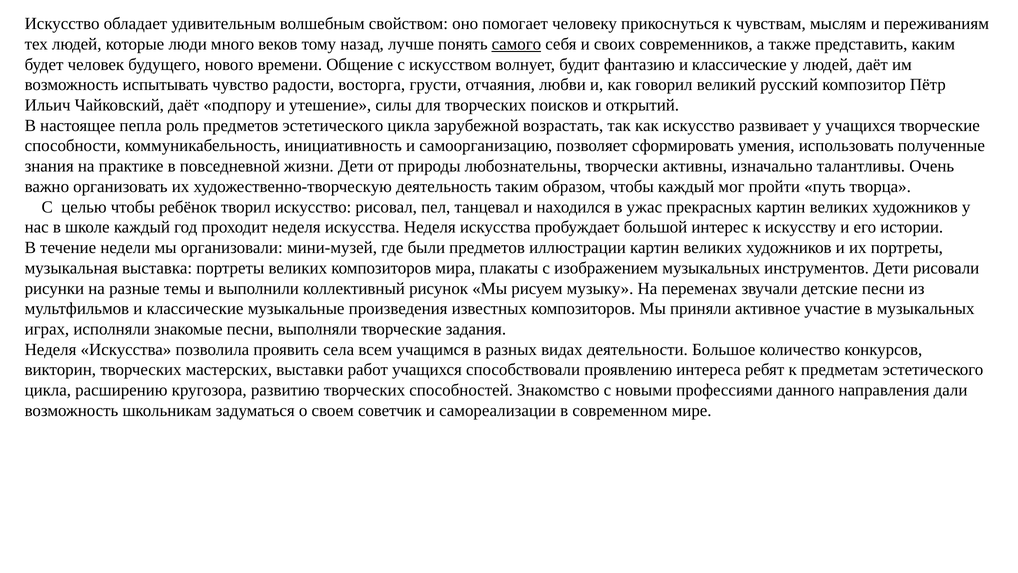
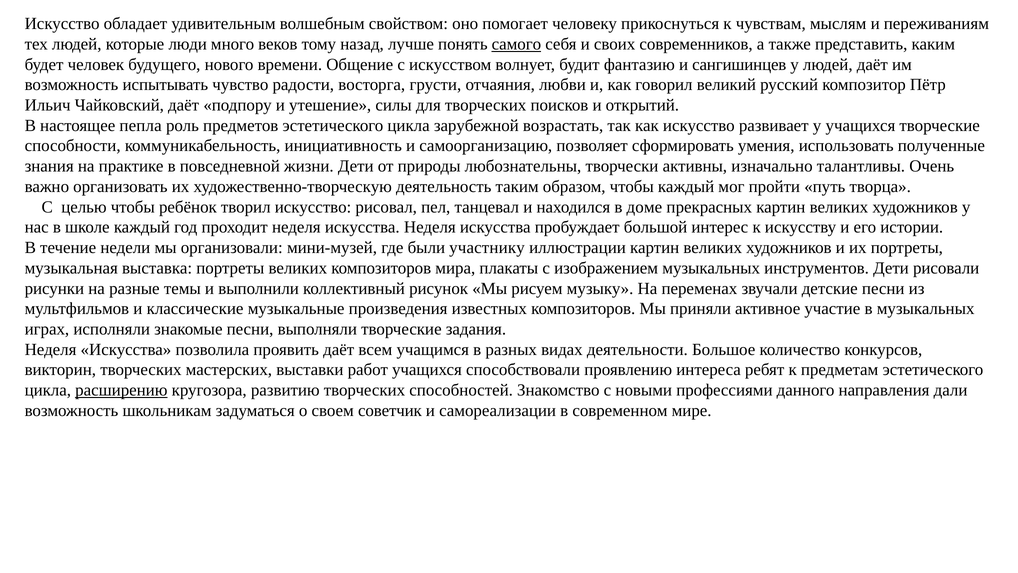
фантазию и классические: классические -> сангишинцев
ужас: ужас -> доме
были предметов: предметов -> участнику
проявить села: села -> даёт
расширению underline: none -> present
